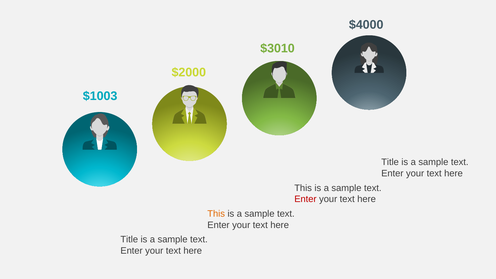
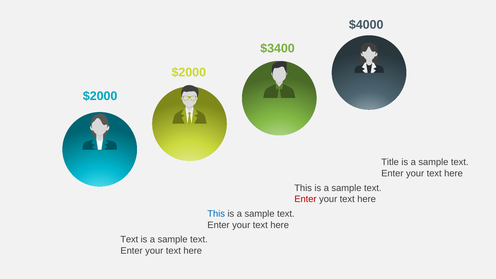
$3010: $3010 -> $3400
$1003 at (100, 96): $1003 -> $2000
This at (216, 214) colour: orange -> blue
Title at (129, 240): Title -> Text
